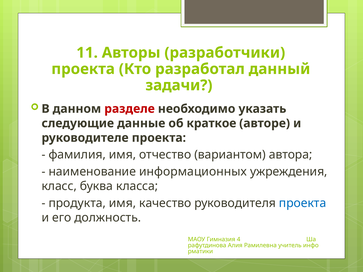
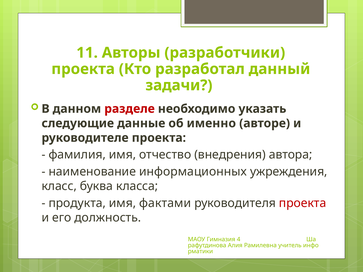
краткое: краткое -> именно
вариантом: вариантом -> внедрения
качество: качество -> фактами
проекта at (303, 203) colour: blue -> red
